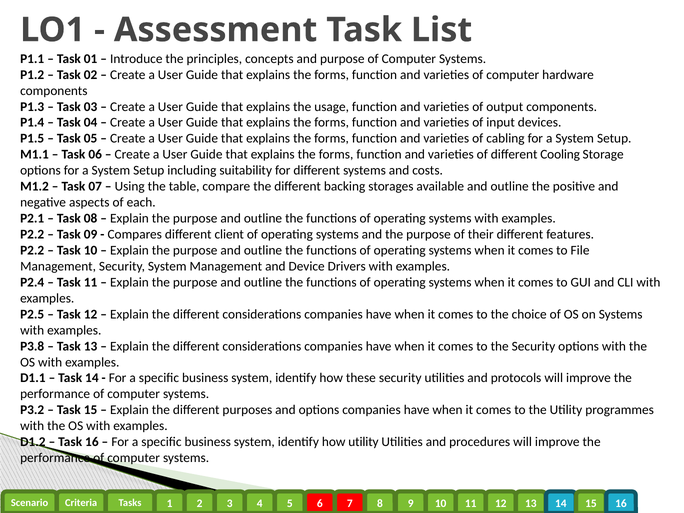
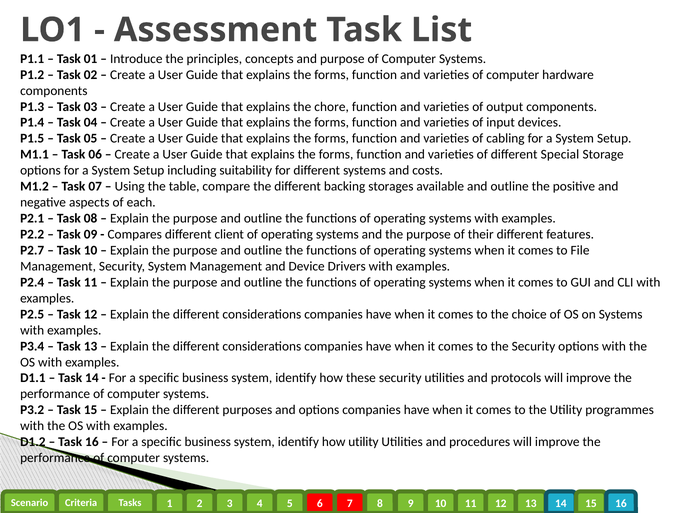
usage: usage -> chore
Cooling: Cooling -> Special
P2.2 at (32, 250): P2.2 -> P2.7
P3.8: P3.8 -> P3.4
